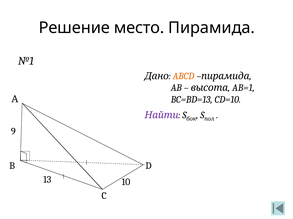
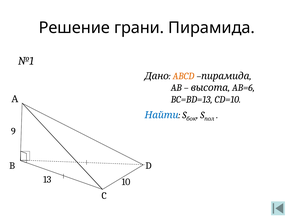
место: место -> грани
AB=1: AB=1 -> AB=6
Найти colour: purple -> blue
